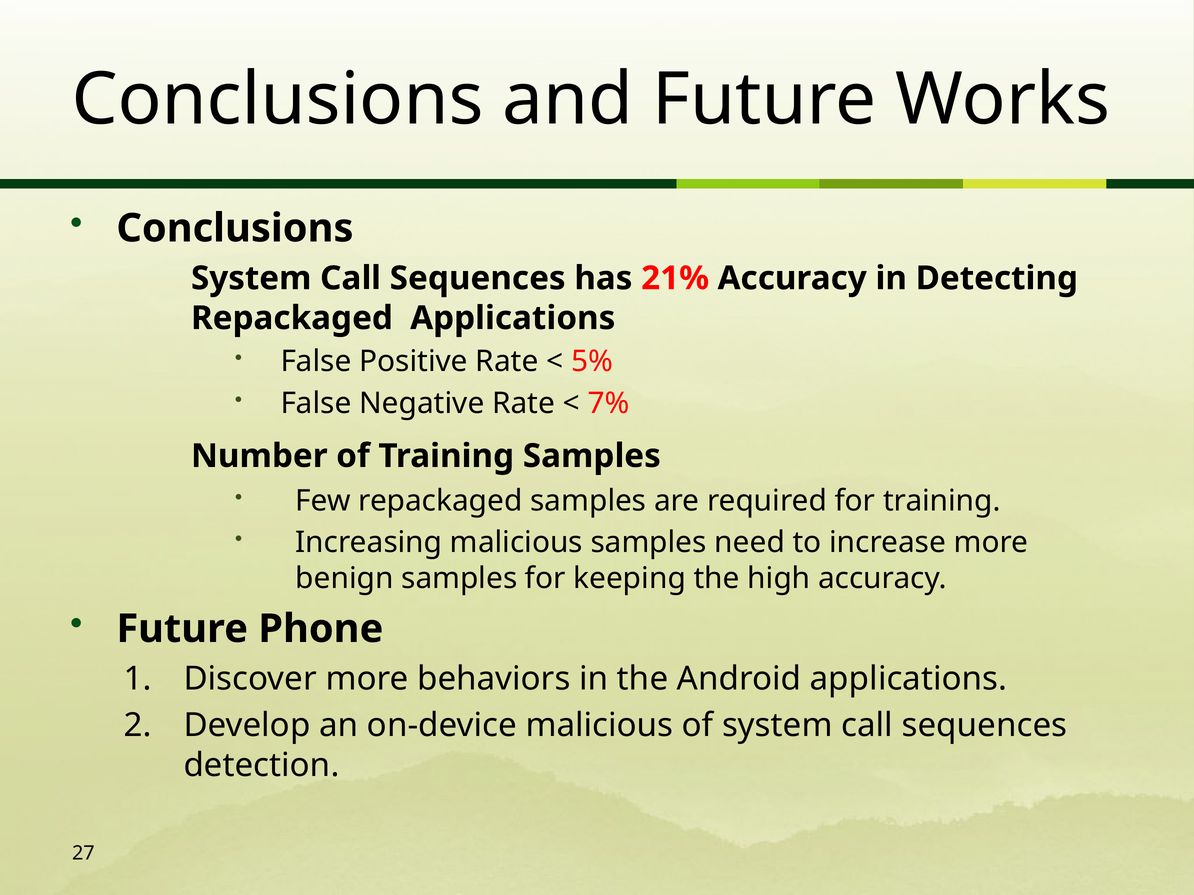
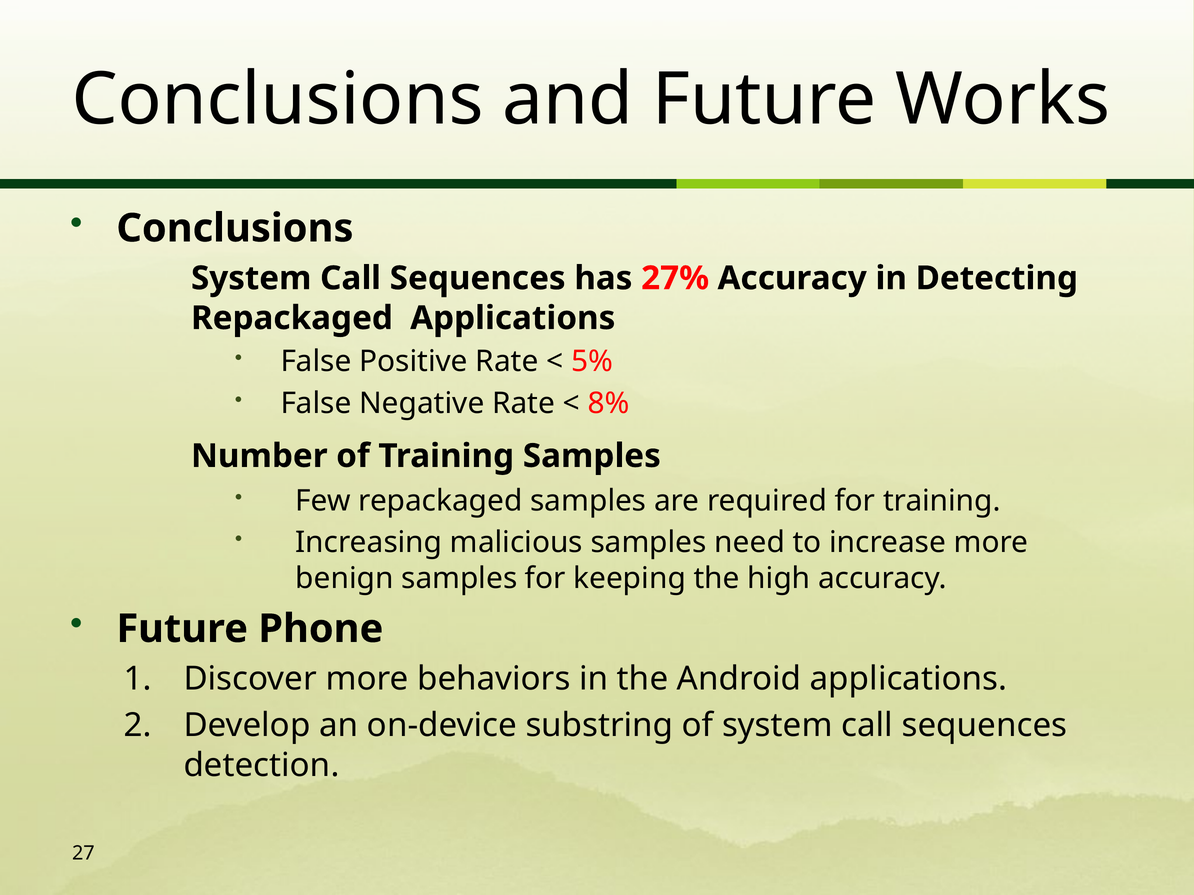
21%: 21% -> 27%
7%: 7% -> 8%
on-device malicious: malicious -> substring
